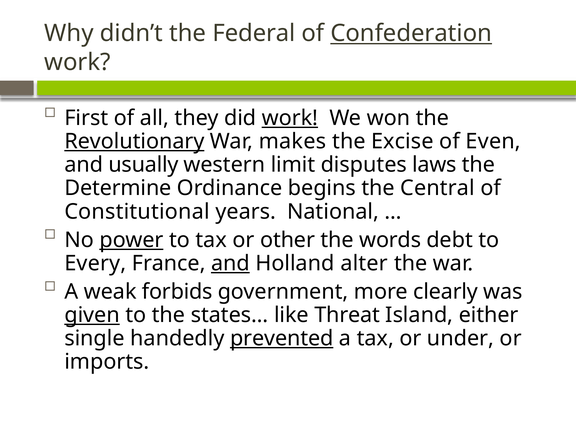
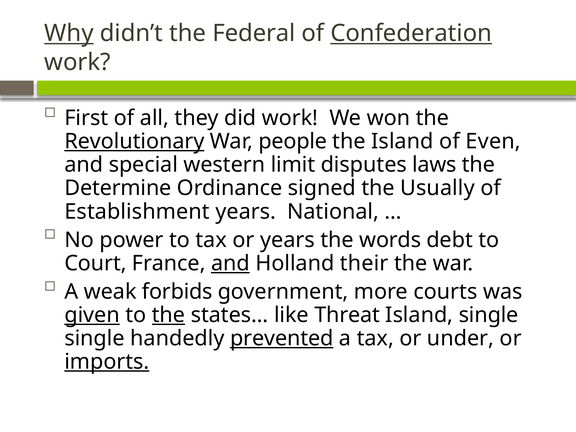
Why underline: none -> present
work at (290, 118) underline: present -> none
makes: makes -> people
the Excise: Excise -> Island
usually: usually -> special
begins: begins -> signed
Central: Central -> Usually
Constitutional: Constitutional -> Establishment
power underline: present -> none
or other: other -> years
Every: Every -> Court
alter: alter -> their
clearly: clearly -> courts
the at (169, 315) underline: none -> present
Island either: either -> single
imports underline: none -> present
